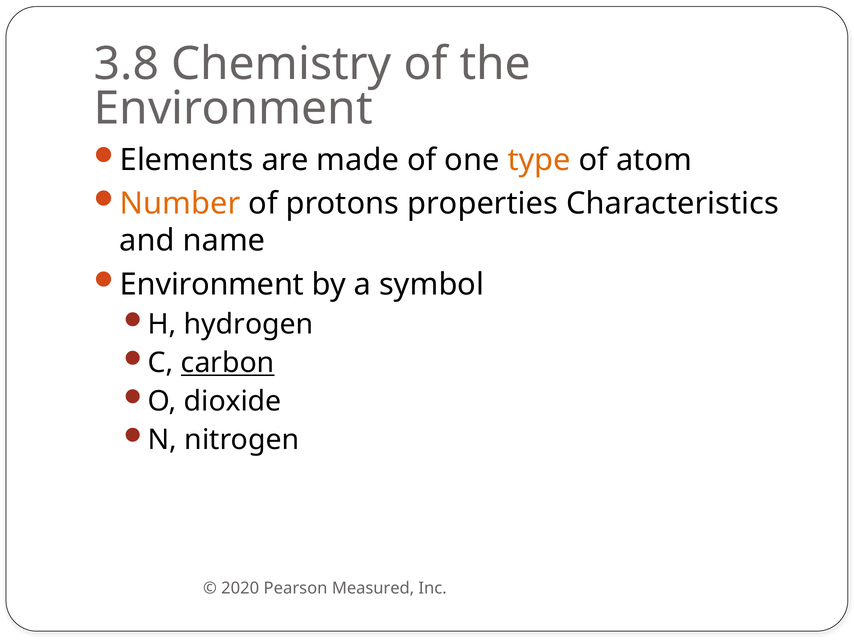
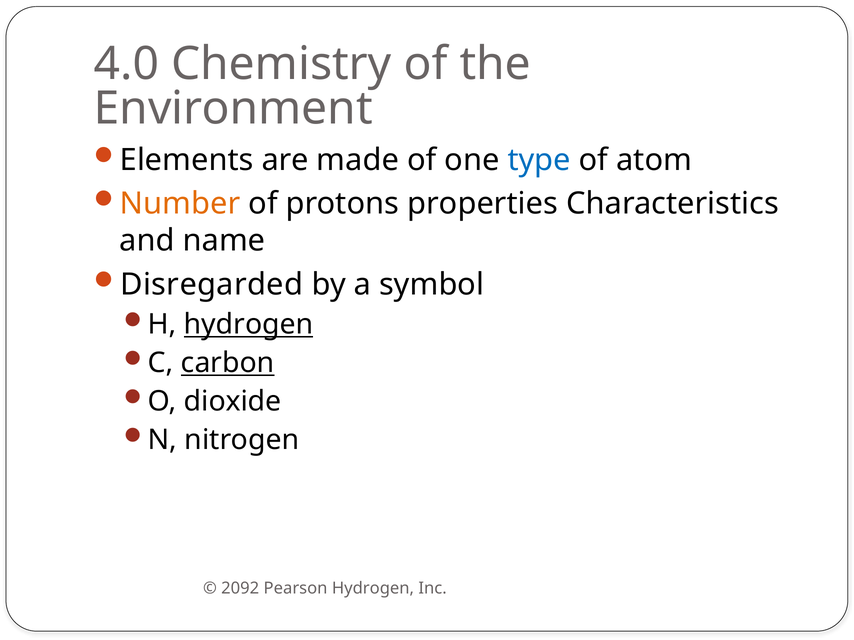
3.8: 3.8 -> 4.0
type colour: orange -> blue
Environment at (212, 285): Environment -> Disregarded
hydrogen at (249, 325) underline: none -> present
2020: 2020 -> 2092
Pearson Measured: Measured -> Hydrogen
